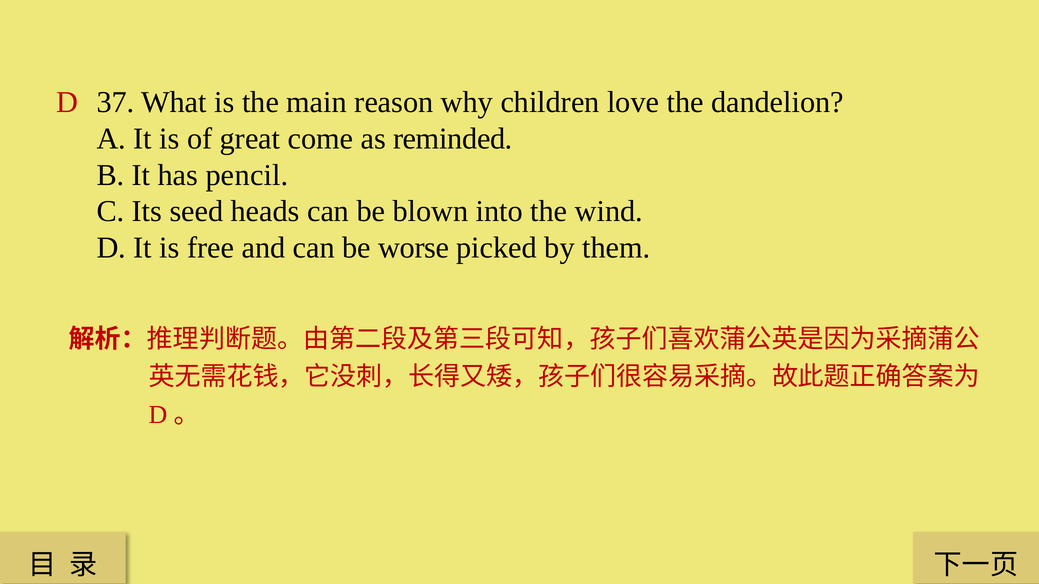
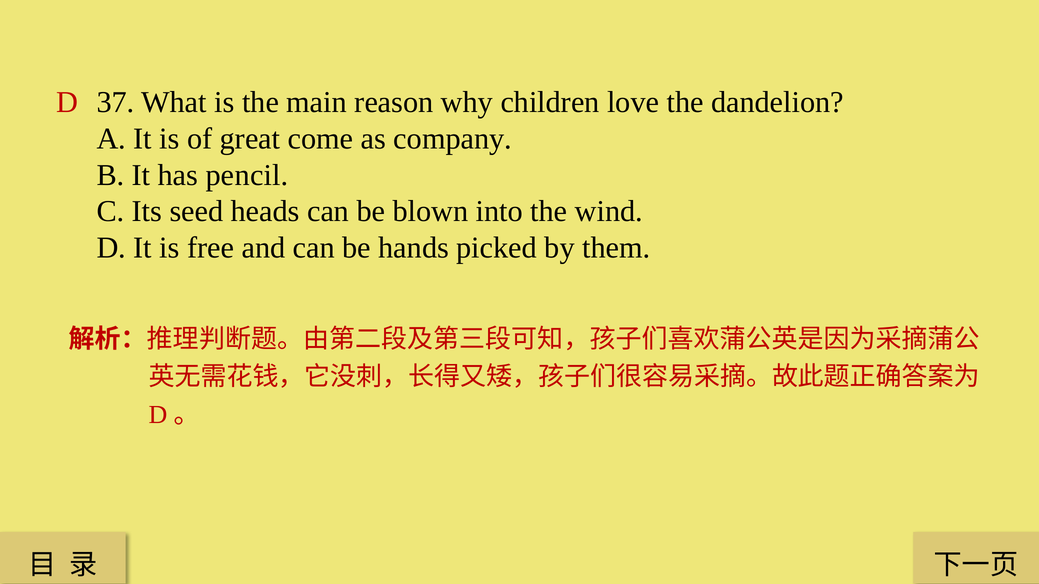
reminded: reminded -> company
worse: worse -> hands
